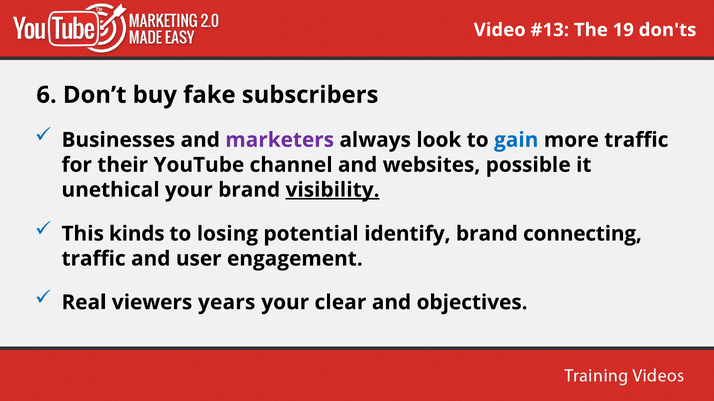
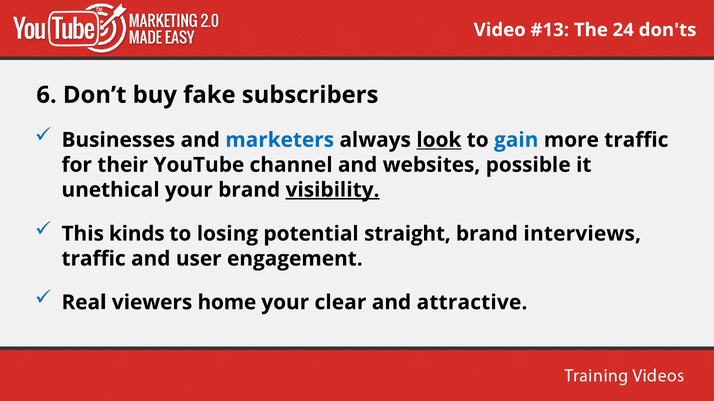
19: 19 -> 24
marketers colour: purple -> blue
look underline: none -> present
identify: identify -> straight
connecting: connecting -> interviews
years: years -> home
objectives: objectives -> attractive
